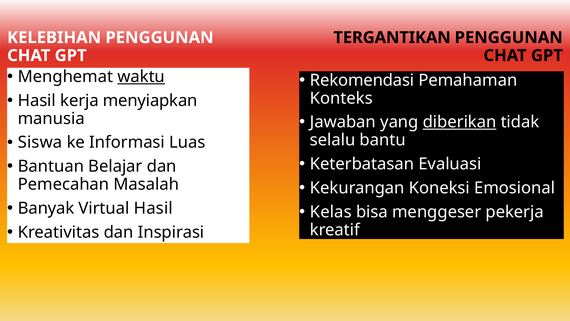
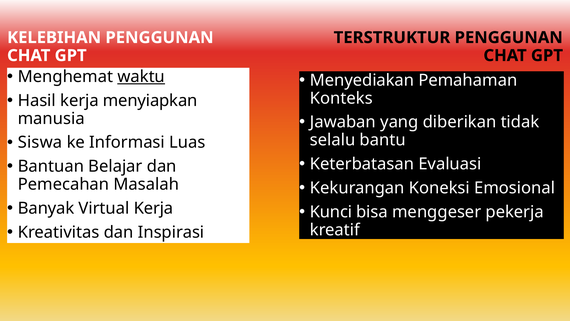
TERGANTIKAN: TERGANTIKAN -> TERSTRUKTUR
Rekomendasi: Rekomendasi -> Menyediakan
diberikan underline: present -> none
Virtual Hasil: Hasil -> Kerja
Kelas: Kelas -> Kunci
